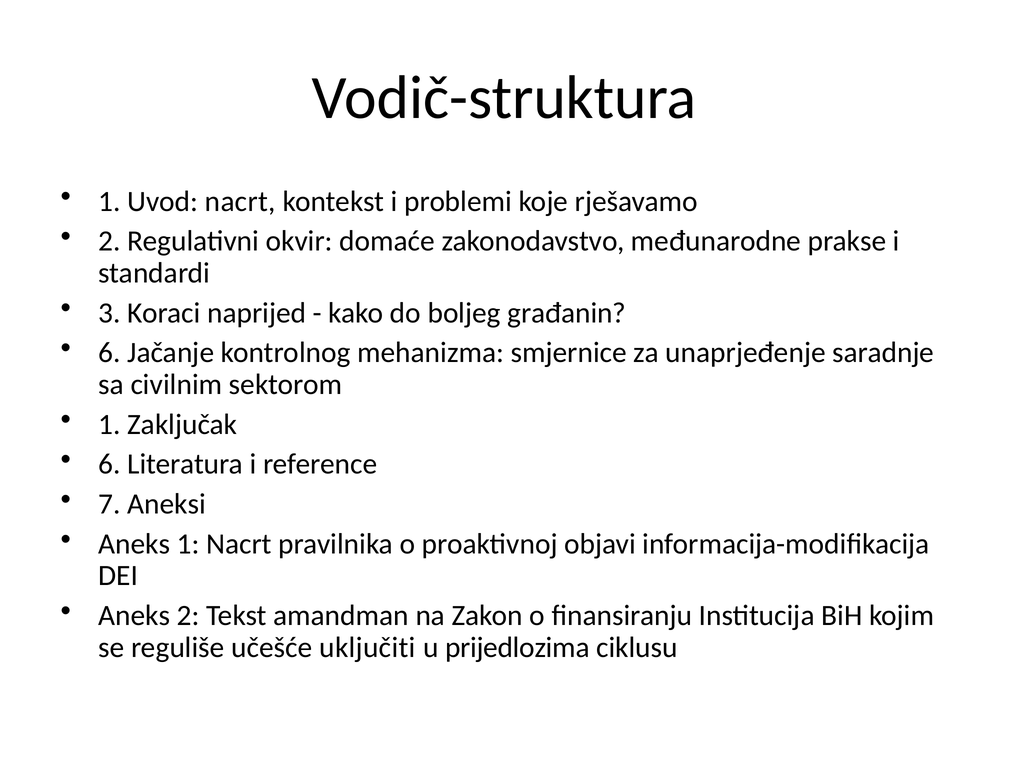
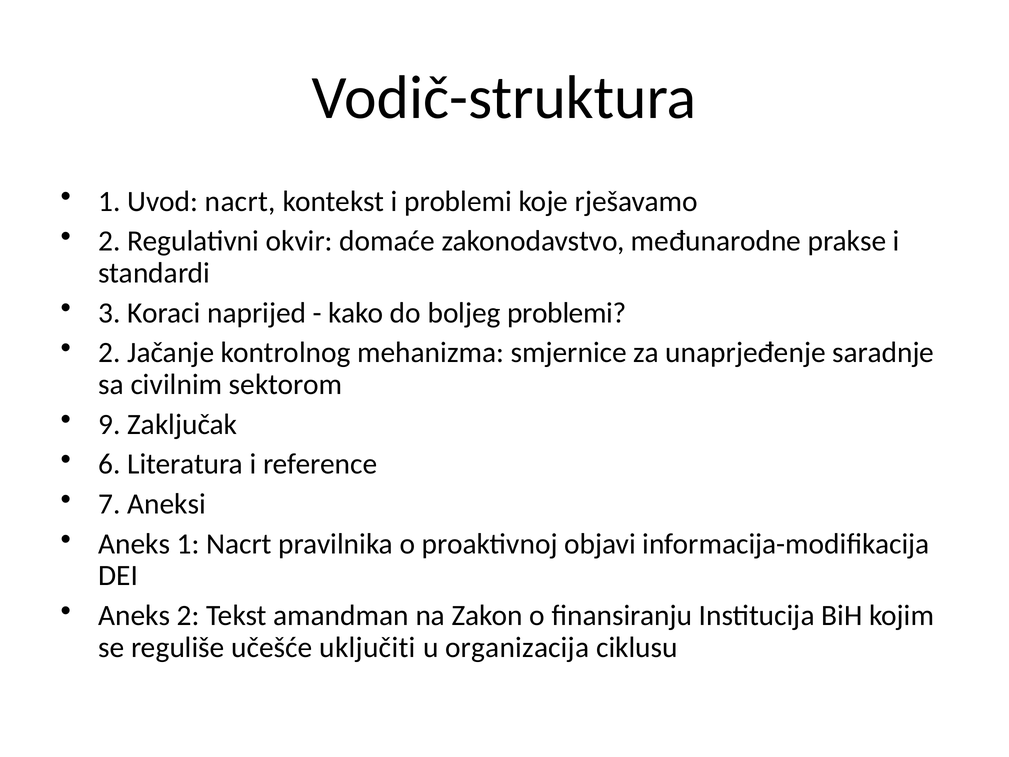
boljeg građanin: građanin -> problemi
6 at (110, 353): 6 -> 2
1 at (110, 424): 1 -> 9
prijedlozima: prijedlozima -> organizacija
